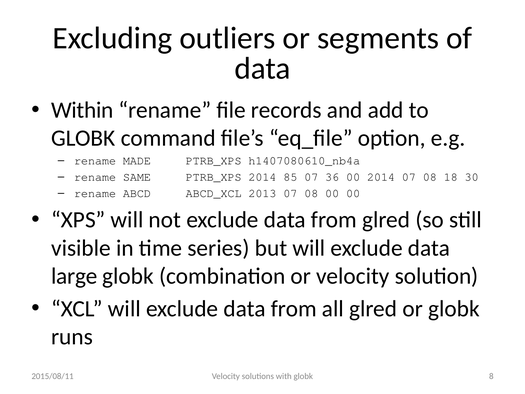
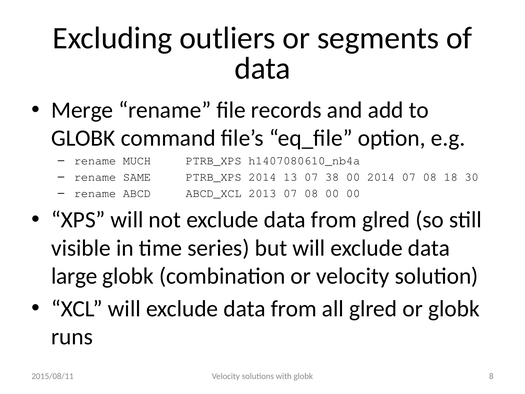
Within: Within -> Merge
MADE: MADE -> MUCH
85: 85 -> 13
36: 36 -> 38
